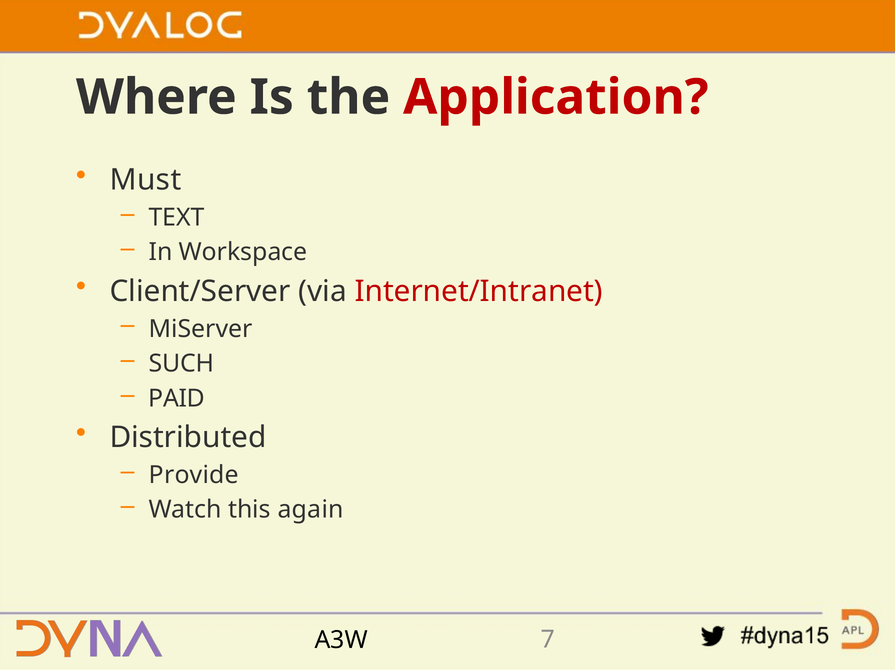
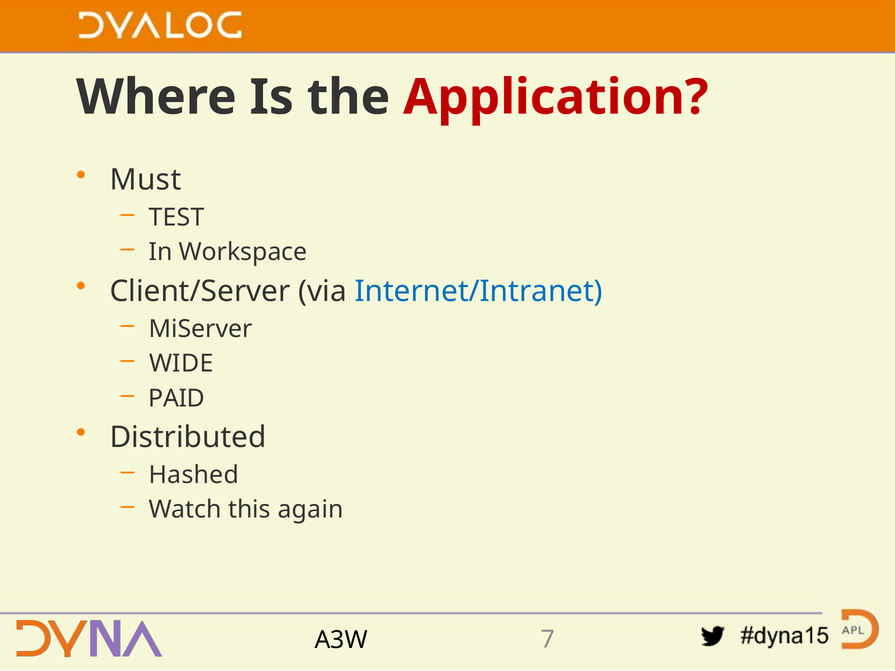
TEXT: TEXT -> TEST
Internet/Intranet colour: red -> blue
SUCH: SUCH -> WIDE
Provide: Provide -> Hashed
